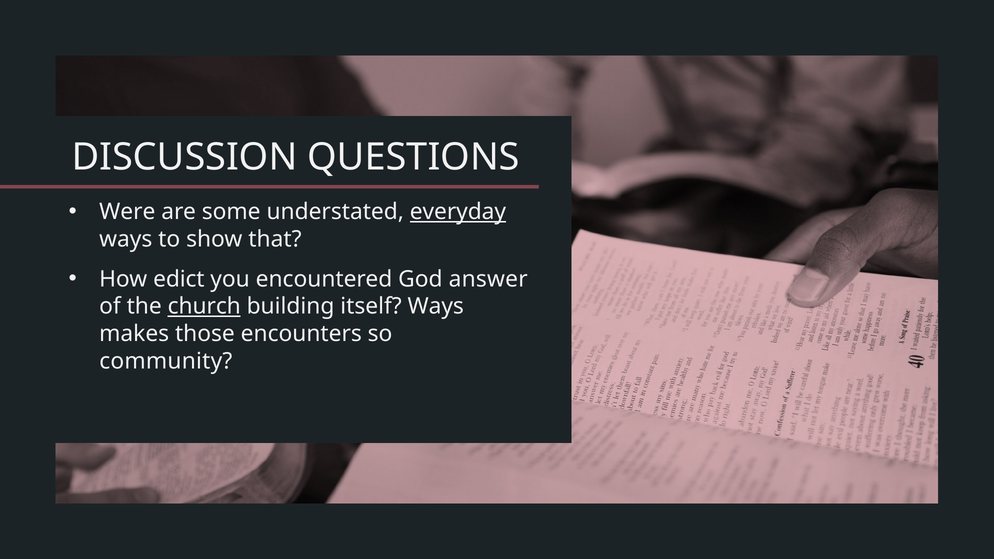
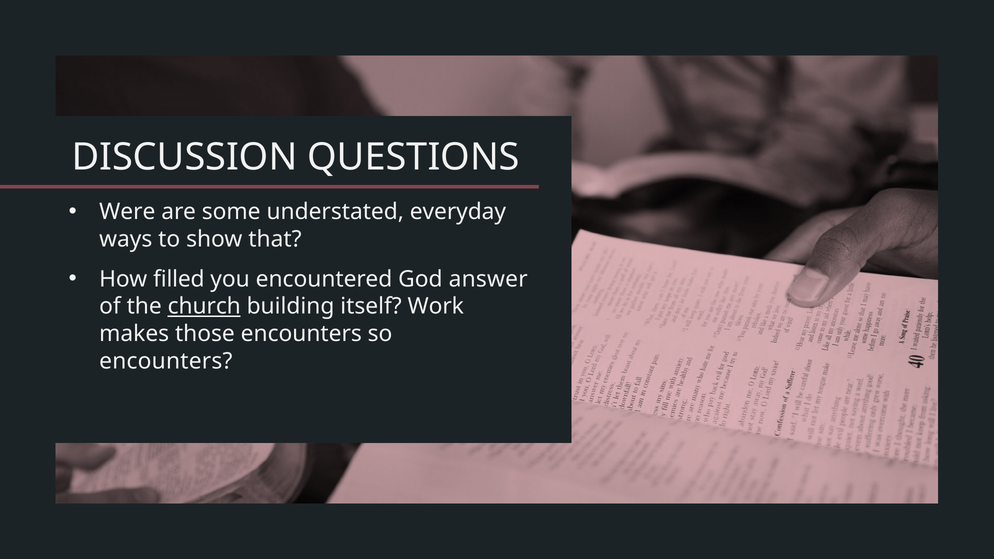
everyday underline: present -> none
edict: edict -> filled
itself Ways: Ways -> Work
community at (166, 361): community -> encounters
